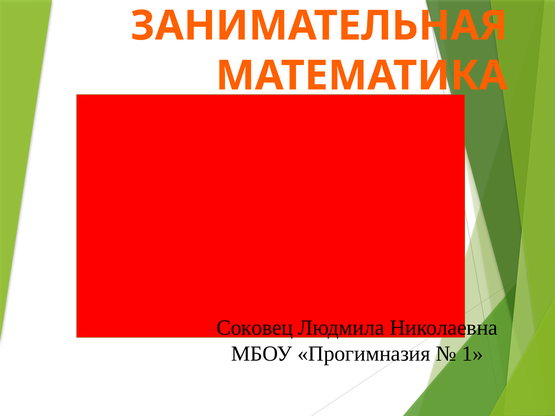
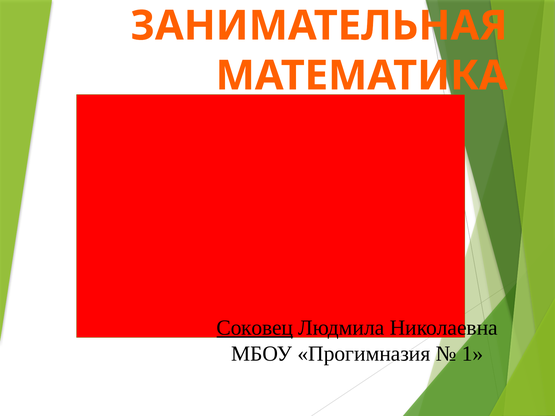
Соковец underline: none -> present
